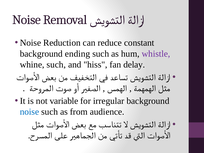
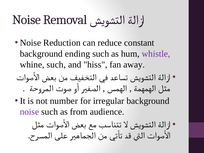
delay: delay -> away
variable: variable -> number
noise at (29, 112) colour: blue -> purple
